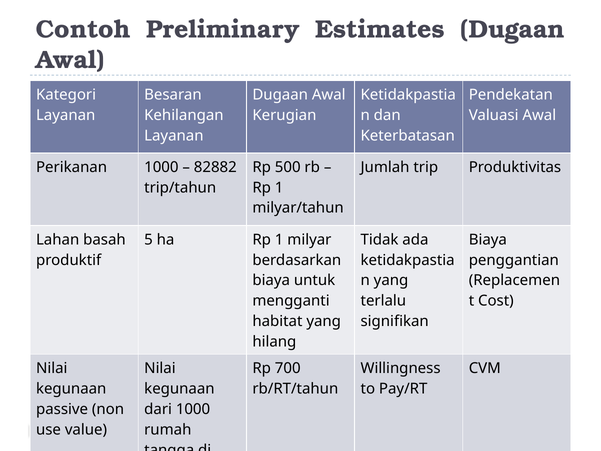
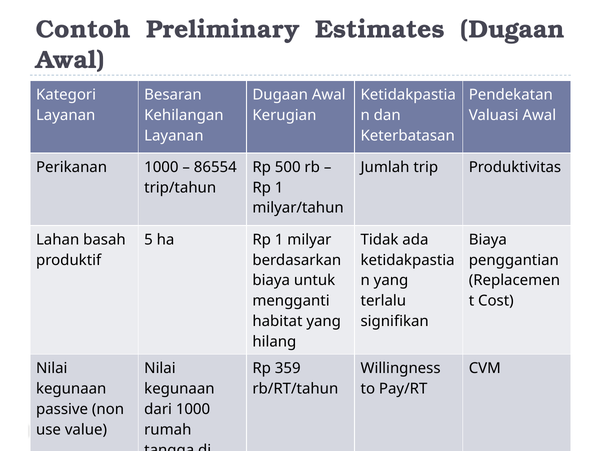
82882: 82882 -> 86554
700: 700 -> 359
